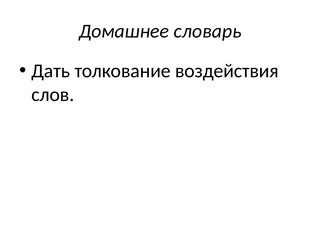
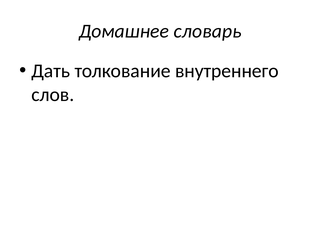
воздействия: воздействия -> внутреннего
